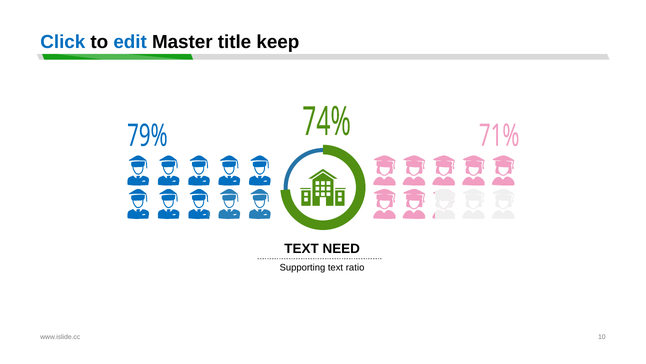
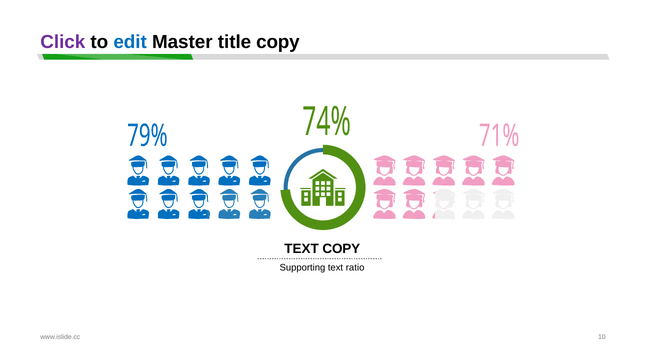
Click colour: blue -> purple
title keep: keep -> copy
TEXT NEED: NEED -> COPY
